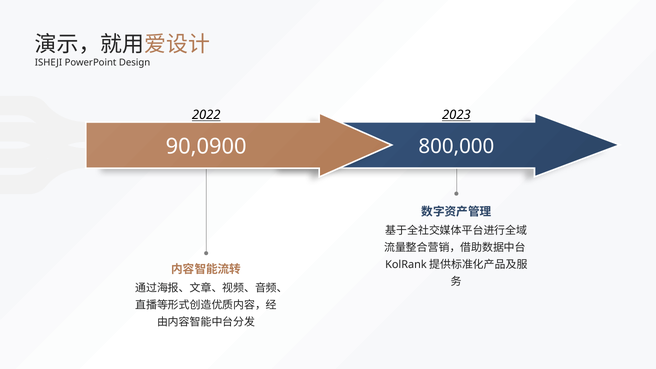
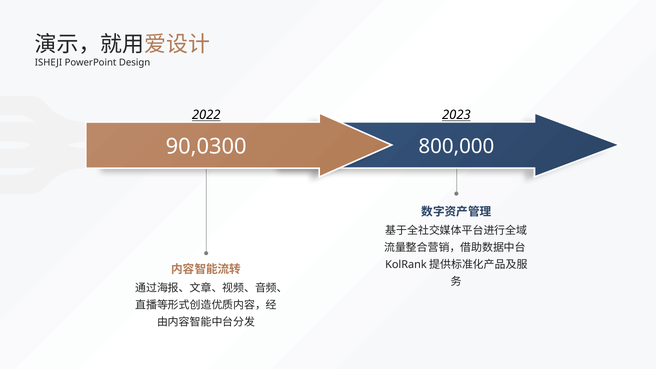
90,0900: 90,0900 -> 90,0300
